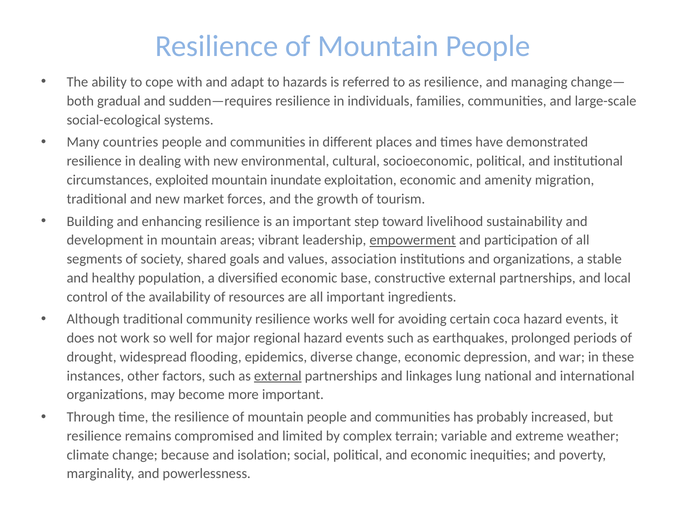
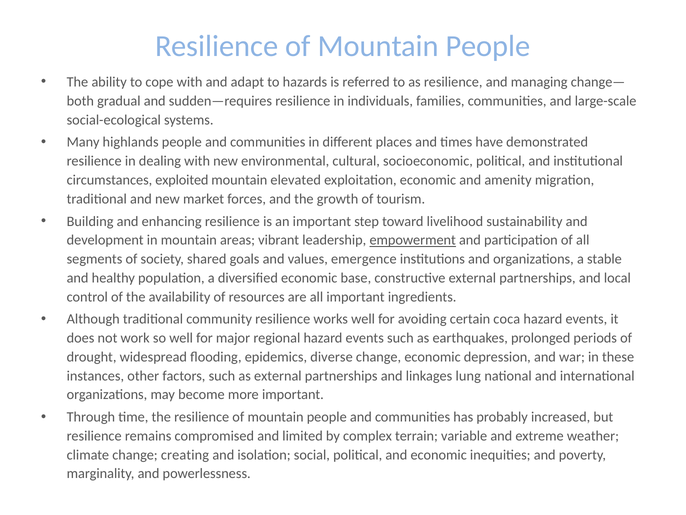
countries: countries -> highlands
inundate: inundate -> elevated
association: association -> emergence
external at (278, 375) underline: present -> none
because: because -> creating
